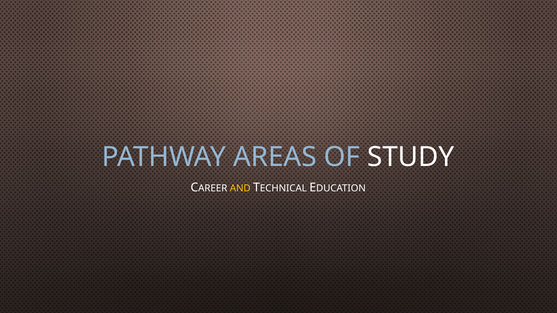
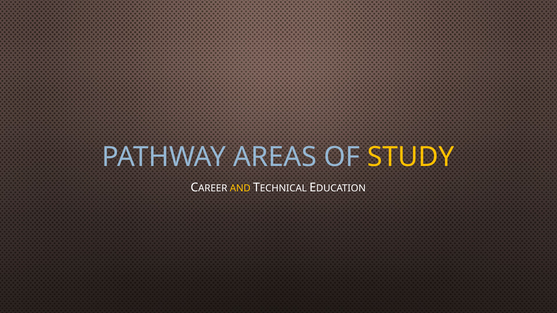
STUDY colour: white -> yellow
